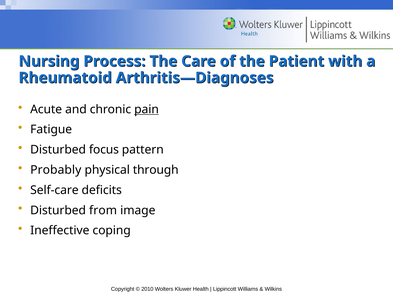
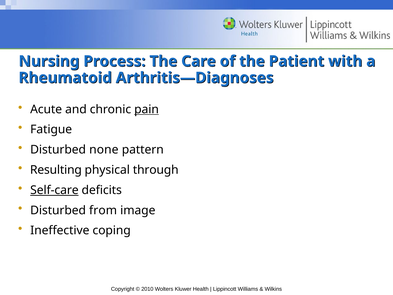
focus: focus -> none
Probably: Probably -> Resulting
Self-care underline: none -> present
